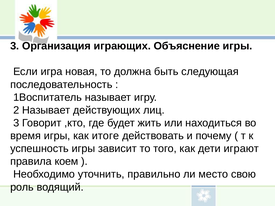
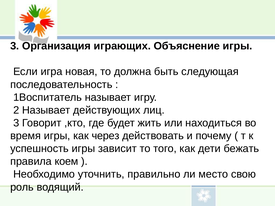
итоге: итоге -> через
играют: играют -> бежать
